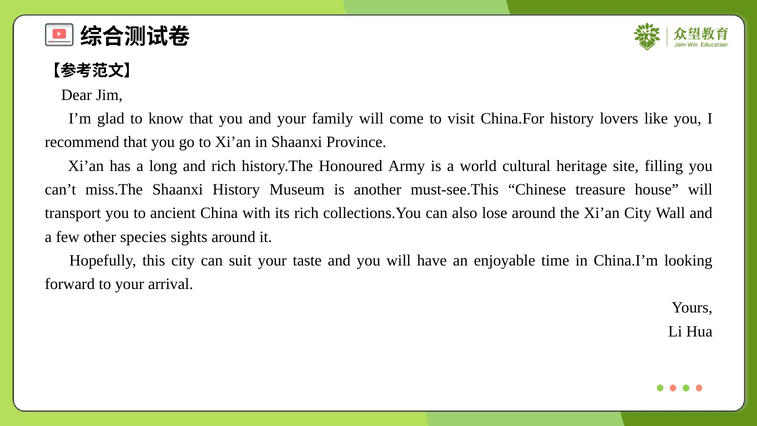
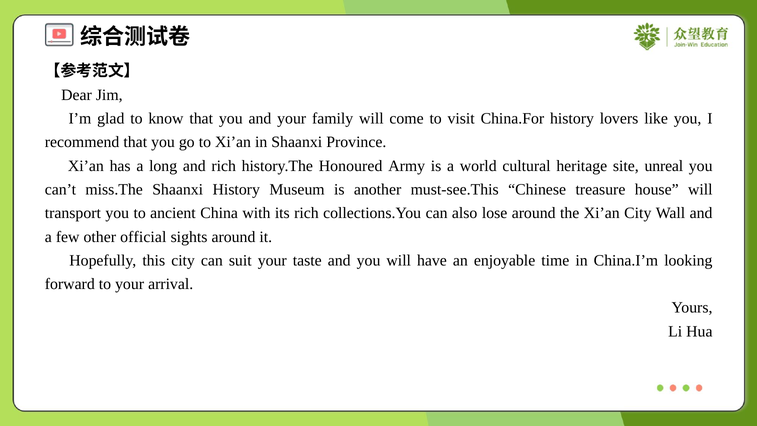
filling: filling -> unreal
species: species -> official
